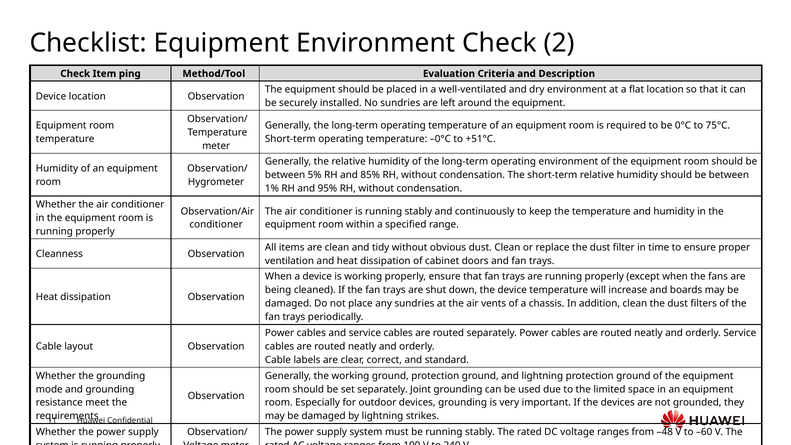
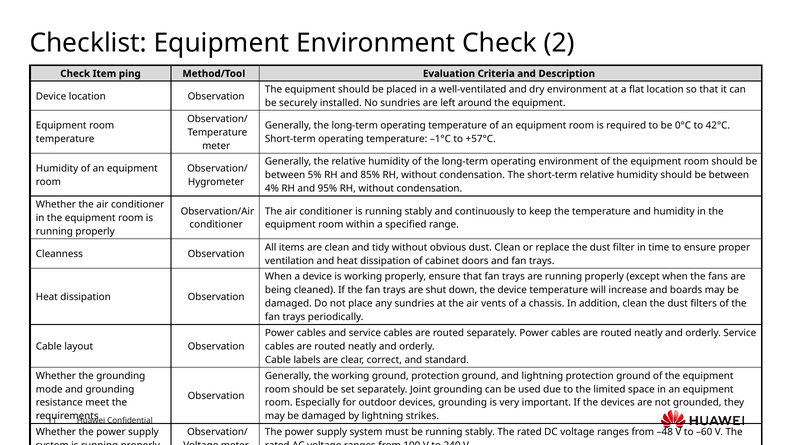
75°C: 75°C -> 42°C
–0°C: –0°C -> –1°C
+51°C: +51°C -> +57°C
1%: 1% -> 4%
